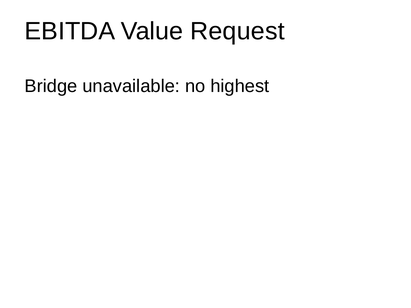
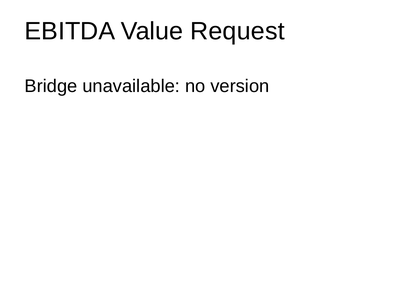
highest: highest -> version
